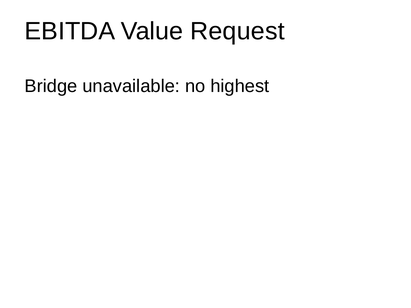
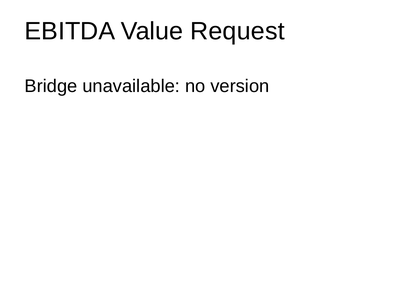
highest: highest -> version
